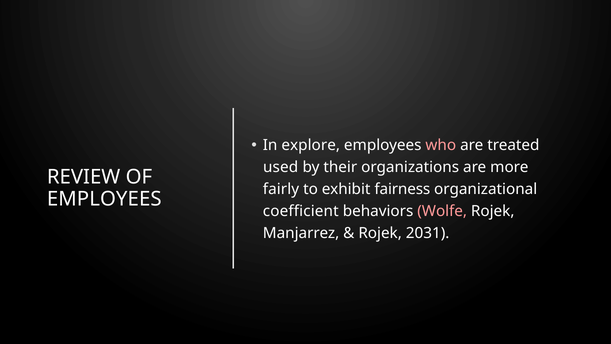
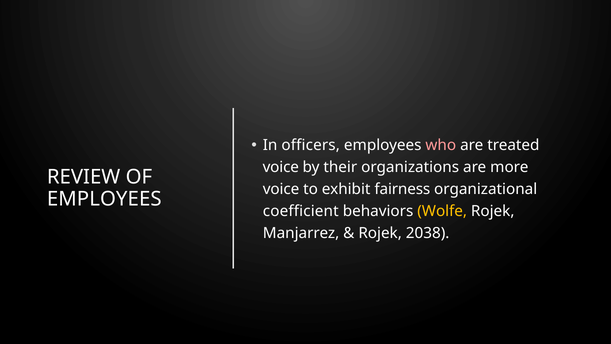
explore: explore -> officers
used at (281, 167): used -> voice
fairly at (281, 189): fairly -> voice
Wolfe colour: pink -> yellow
2031: 2031 -> 2038
